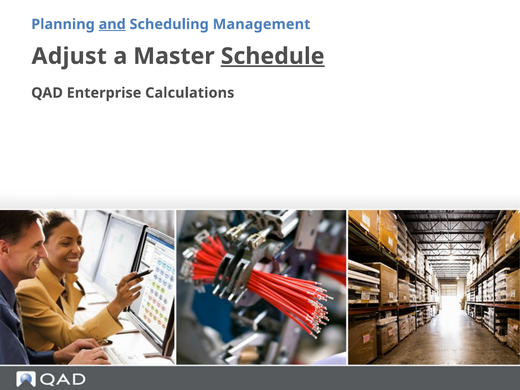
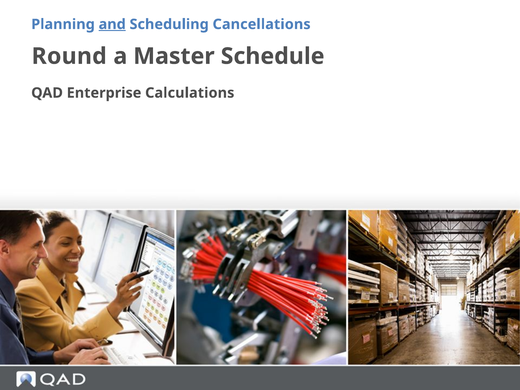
Management: Management -> Cancellations
Adjust: Adjust -> Round
Schedule underline: present -> none
